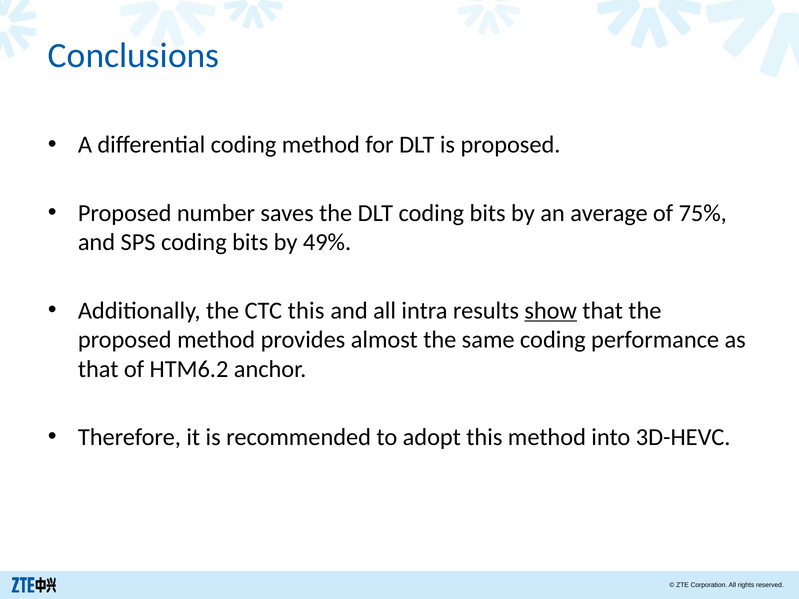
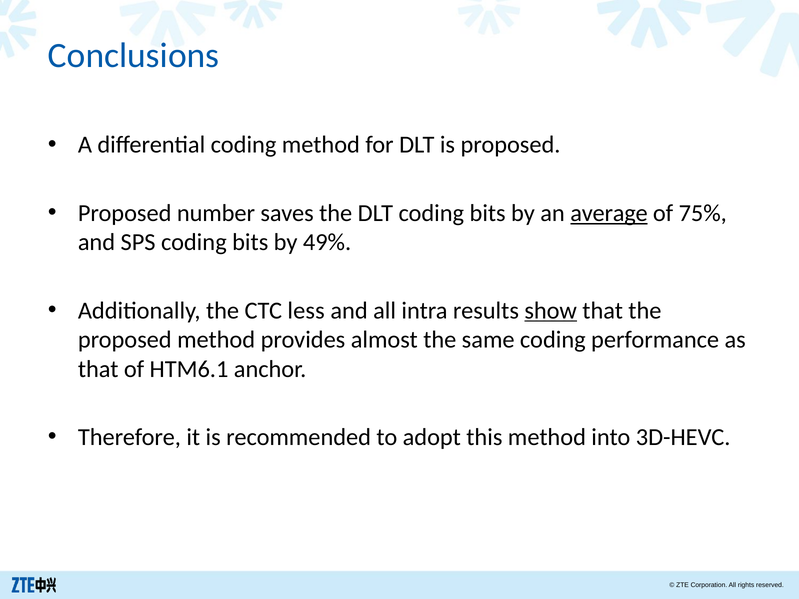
average underline: none -> present
CTC this: this -> less
HTM6.2: HTM6.2 -> HTM6.1
